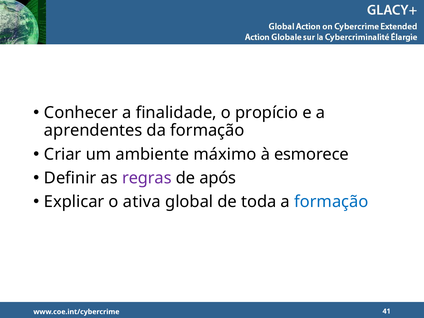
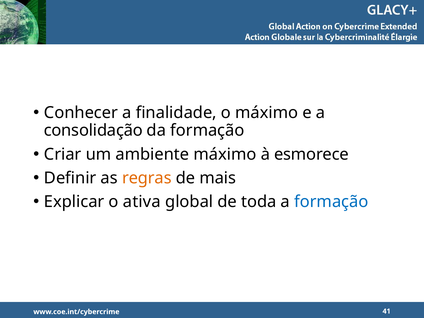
o propício: propício -> máximo
aprendentes: aprendentes -> consolidação
regras colour: purple -> orange
após: após -> mais
